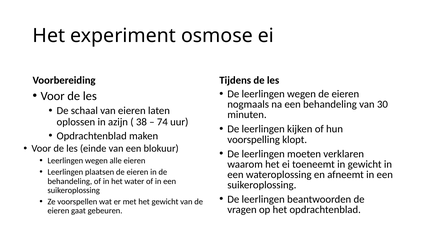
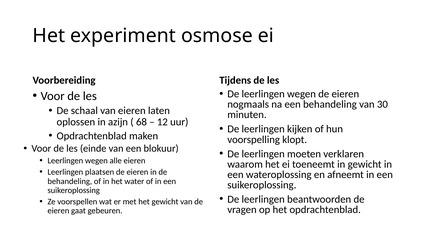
38: 38 -> 68
74: 74 -> 12
